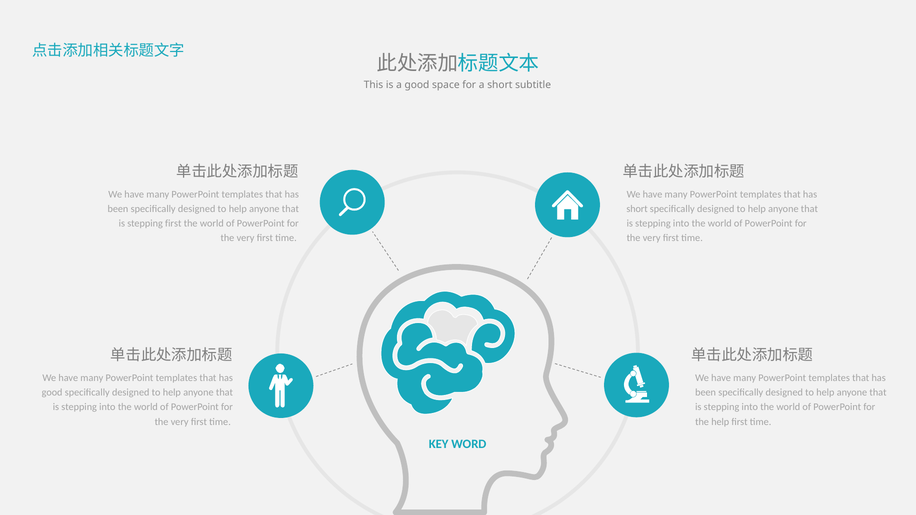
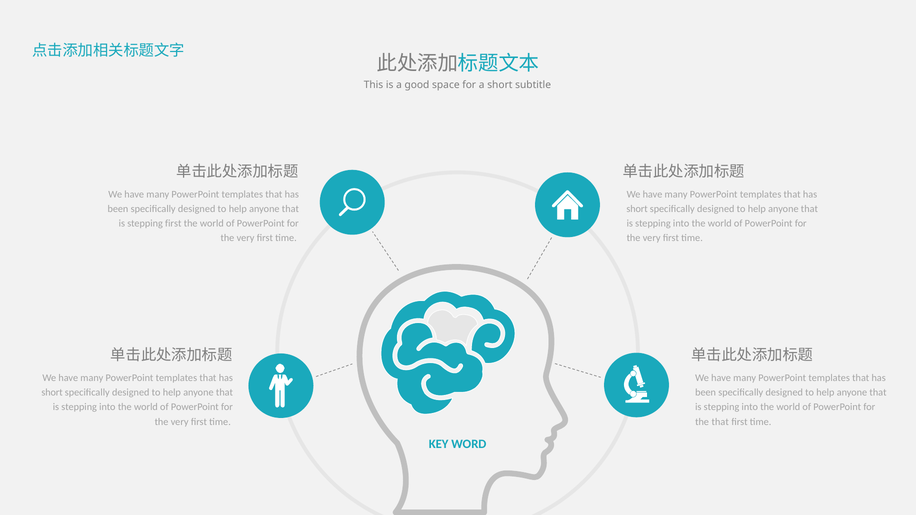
good at (52, 393): good -> short
the help: help -> that
